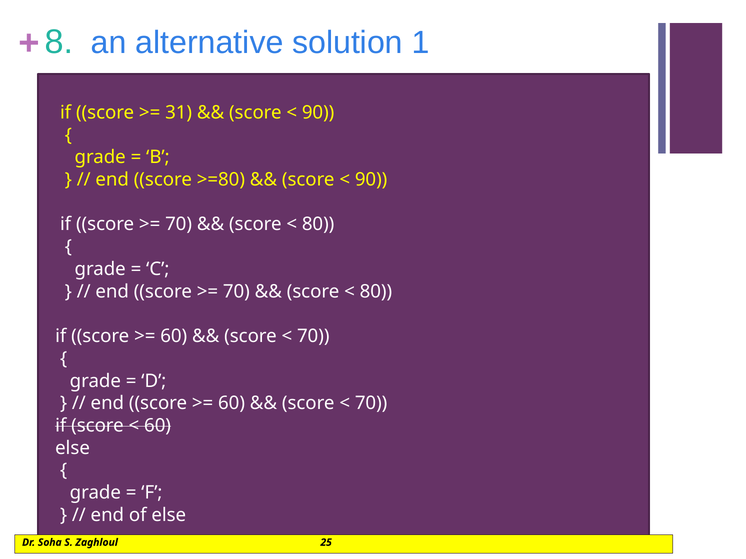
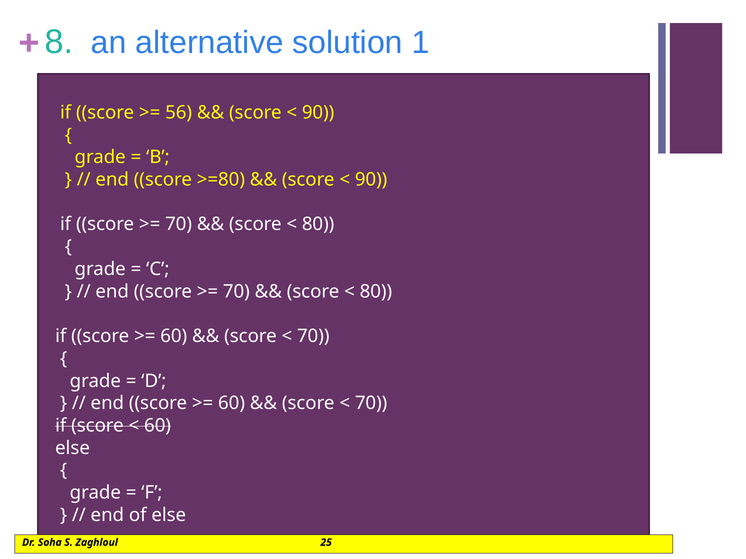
31: 31 -> 56
